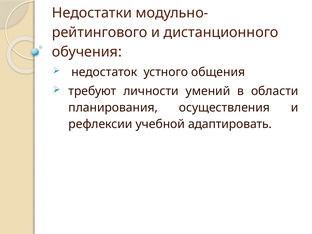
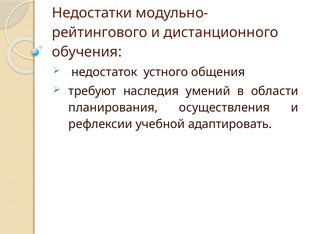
личности: личности -> наследия
